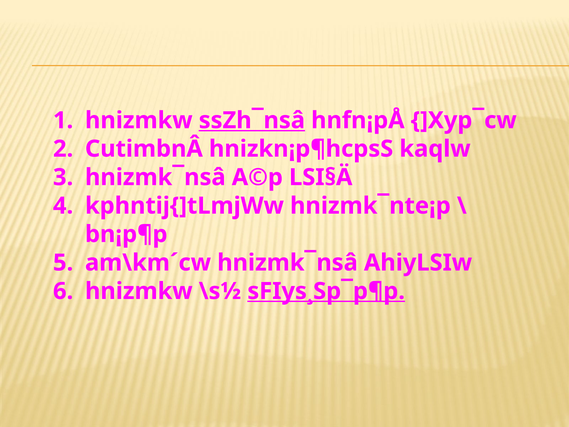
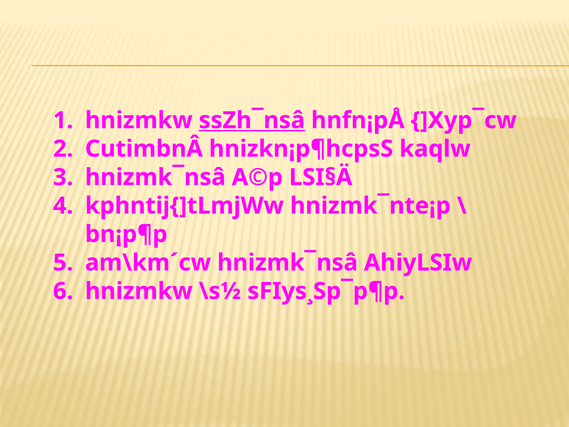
sFIys¸Sp¯p¶p underline: present -> none
